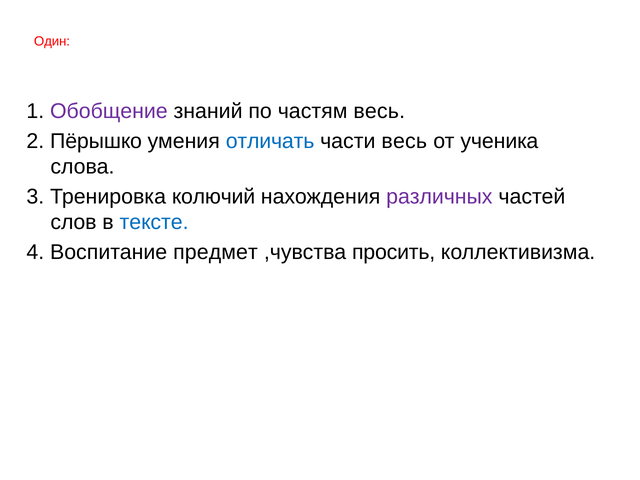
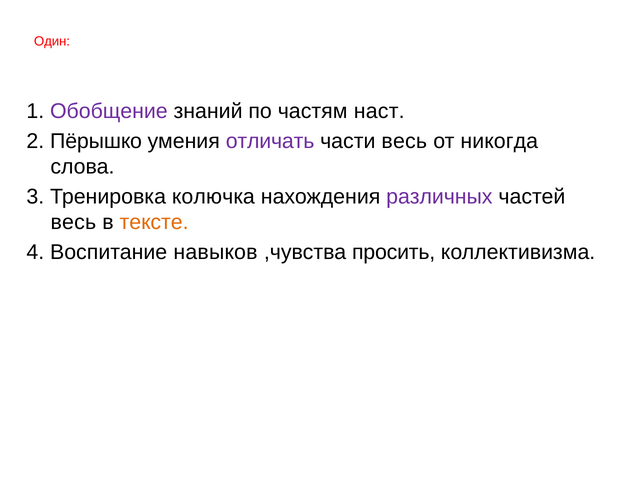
частям весь: весь -> наст
отличать colour: blue -> purple
ученика: ученика -> никогда
колючий: колючий -> колючка
слов at (73, 222): слов -> весь
тексте colour: blue -> orange
предмет: предмет -> навыков
